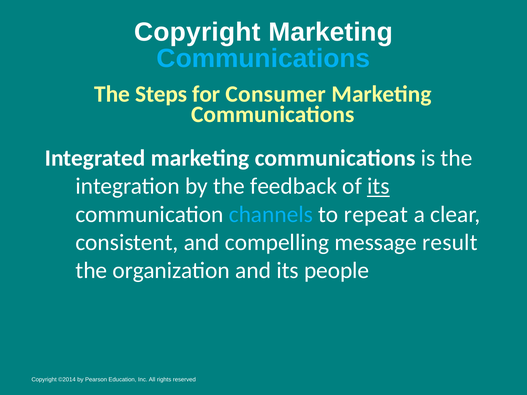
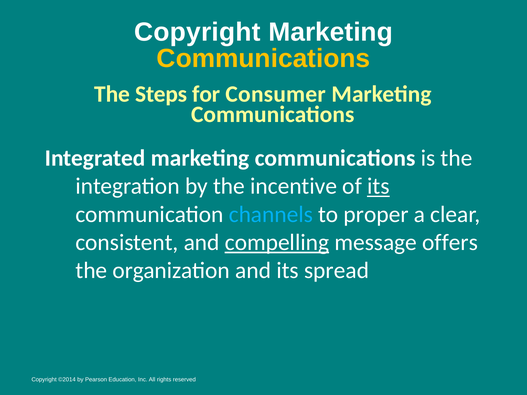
Communications at (263, 58) colour: light blue -> yellow
feedback: feedback -> incentive
repeat: repeat -> proper
compelling underline: none -> present
result: result -> offers
people: people -> spread
